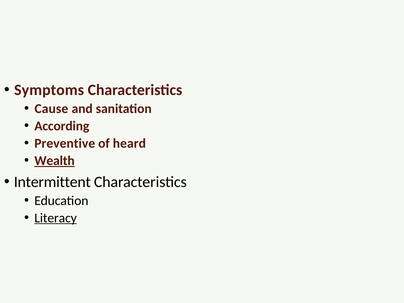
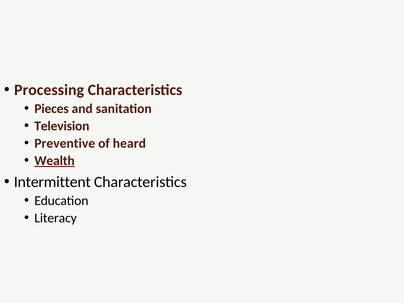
Symptoms: Symptoms -> Processing
Cause: Cause -> Pieces
According: According -> Television
Literacy underline: present -> none
